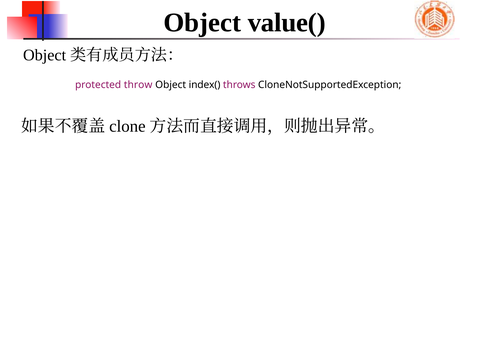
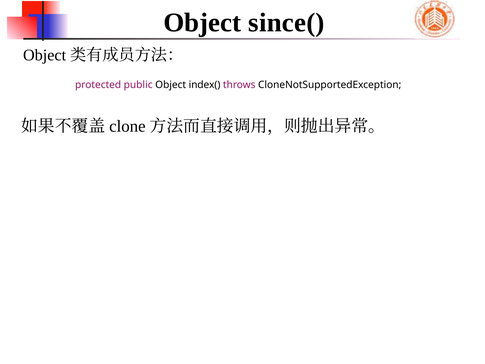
value(: value( -> since(
throw: throw -> public
